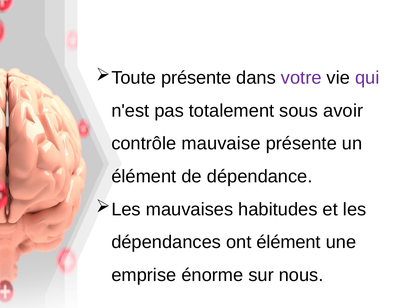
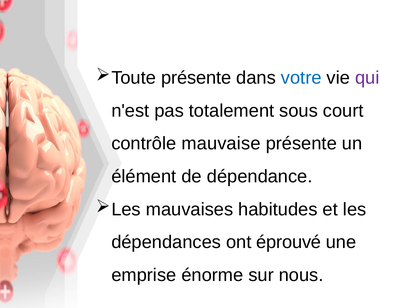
votre colour: purple -> blue
avoir: avoir -> court
ont élément: élément -> éprouvé
